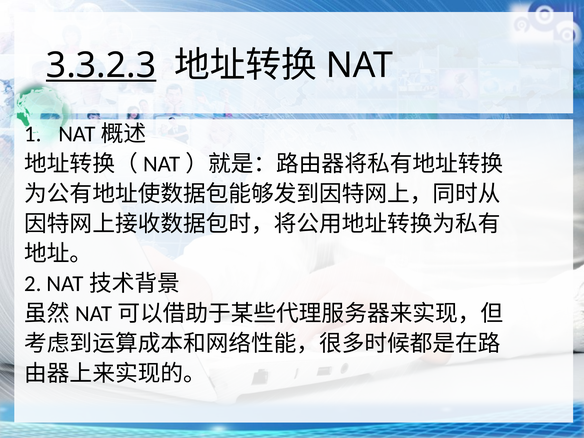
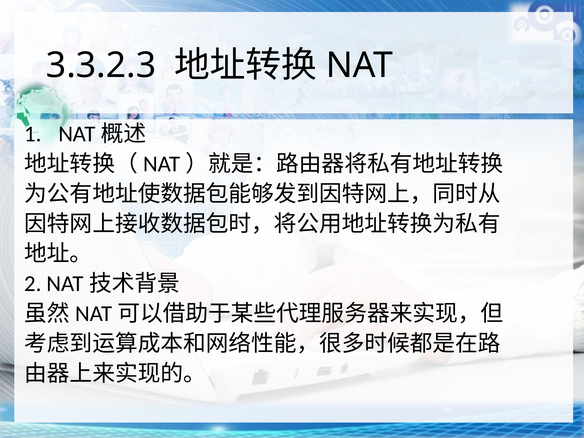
3.3.2.3 underline: present -> none
